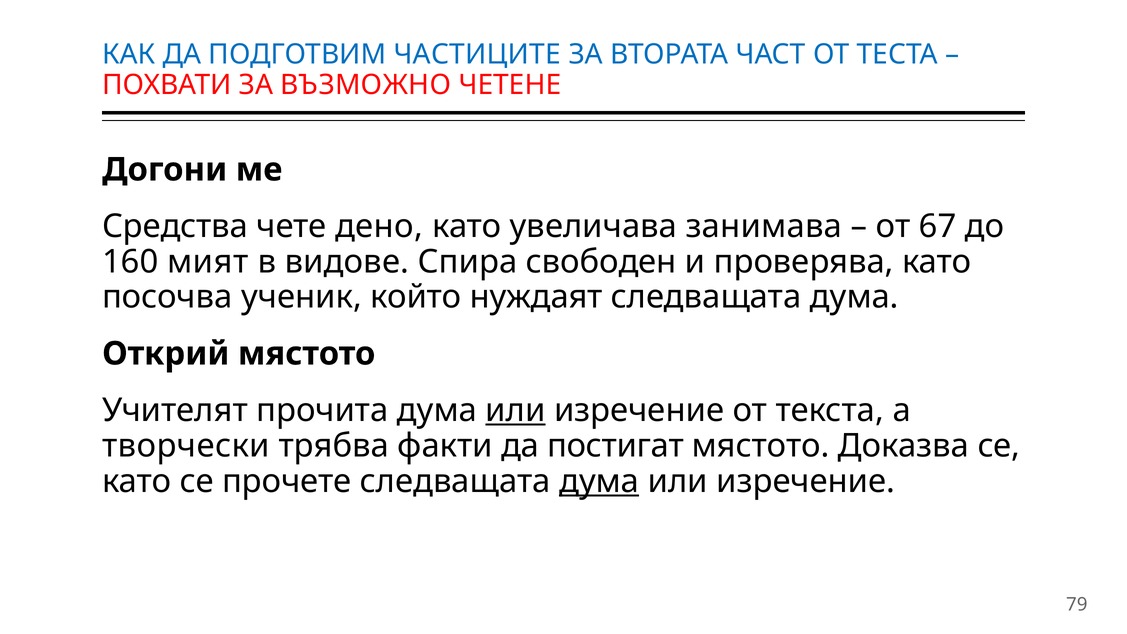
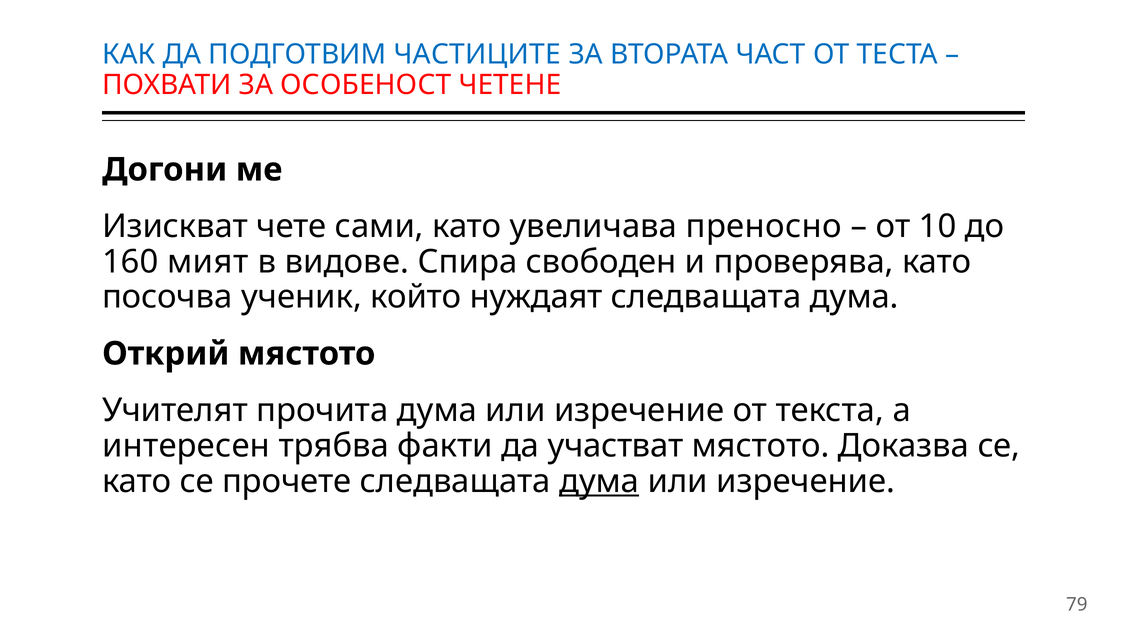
ВЪЗМОЖНО: ВЪЗМОЖНО -> ОСОБЕНОСТ
Средства: Средства -> Изискват
дено: дено -> сами
занимава: занимава -> преносно
67: 67 -> 10
или at (516, 410) underline: present -> none
творчески: творчески -> интересен
постигат: постигат -> участват
